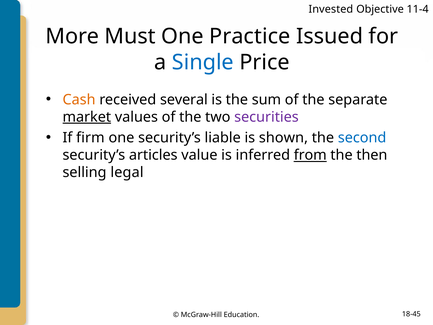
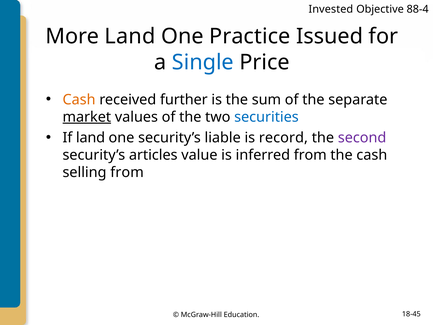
11-4: 11-4 -> 88-4
More Must: Must -> Land
several: several -> further
securities colour: purple -> blue
If firm: firm -> land
shown: shown -> record
second colour: blue -> purple
from at (310, 155) underline: present -> none
the then: then -> cash
selling legal: legal -> from
